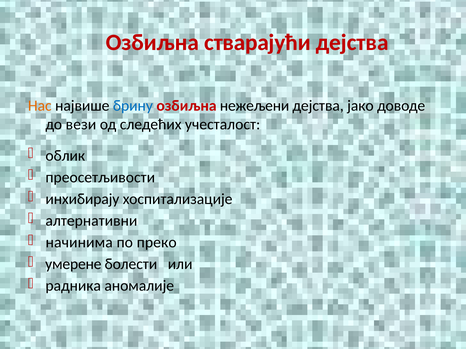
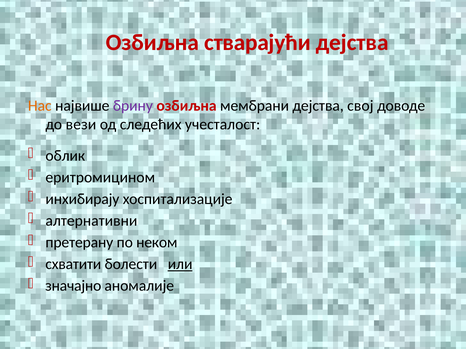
брину colour: blue -> purple
нежељени: нежељени -> мембрани
јако: јако -> свој
преосетљивости: преосетљивости -> еритромицином
начинима: начинима -> претерану
преко: преко -> неком
умерене: умерене -> схватити
или underline: none -> present
радника: радника -> значајно
